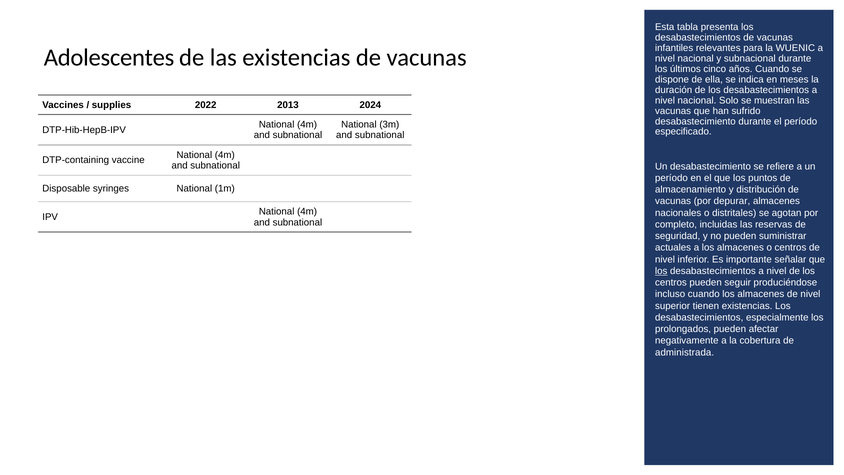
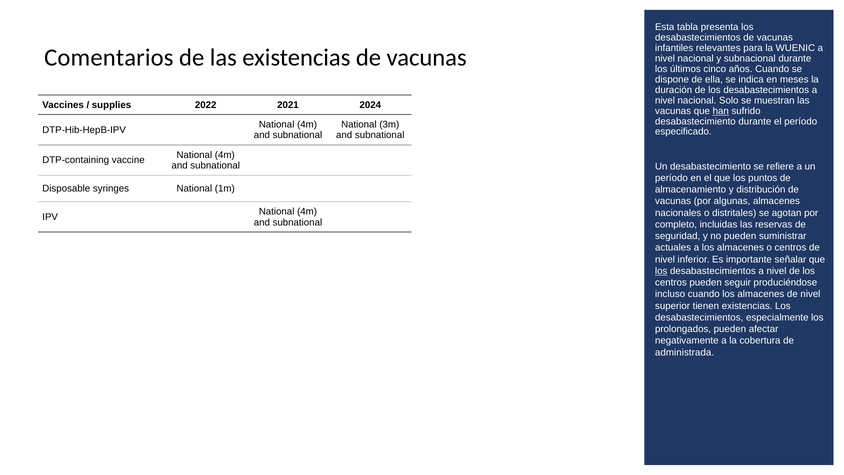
Adolescentes: Adolescentes -> Comentarios
2013: 2013 -> 2021
han underline: none -> present
depurar: depurar -> algunas
